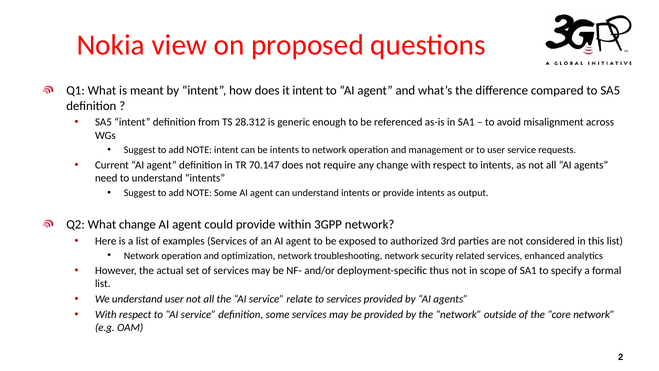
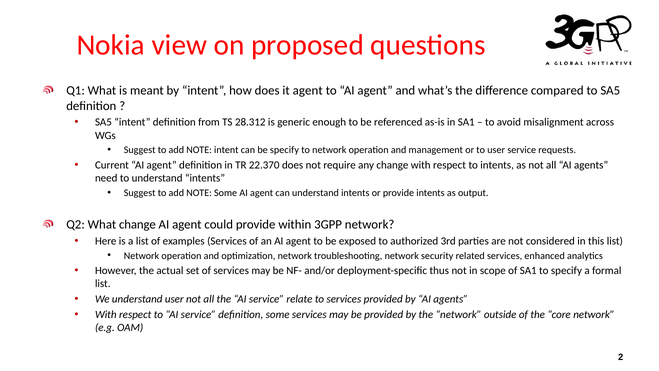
it intent: intent -> agent
be intents: intents -> specify
70.147: 70.147 -> 22.370
